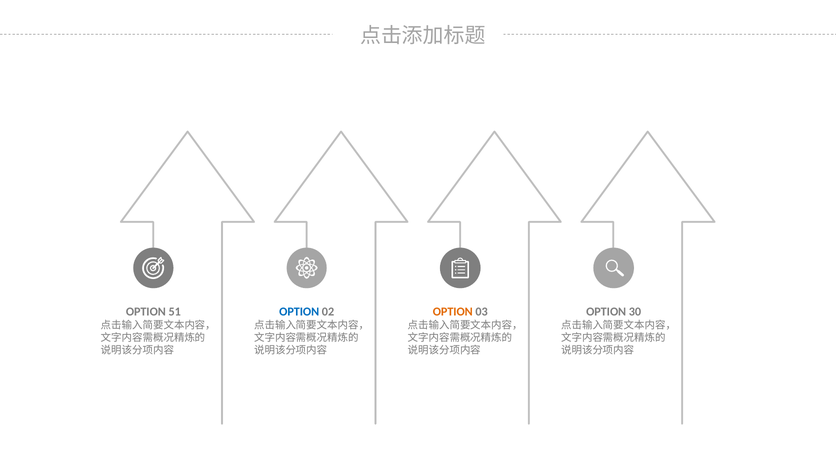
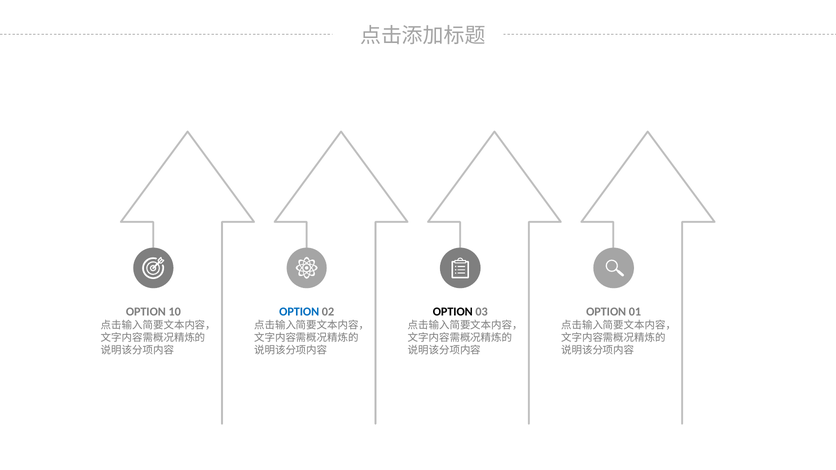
51: 51 -> 10
OPTION at (453, 312) colour: orange -> black
30: 30 -> 01
